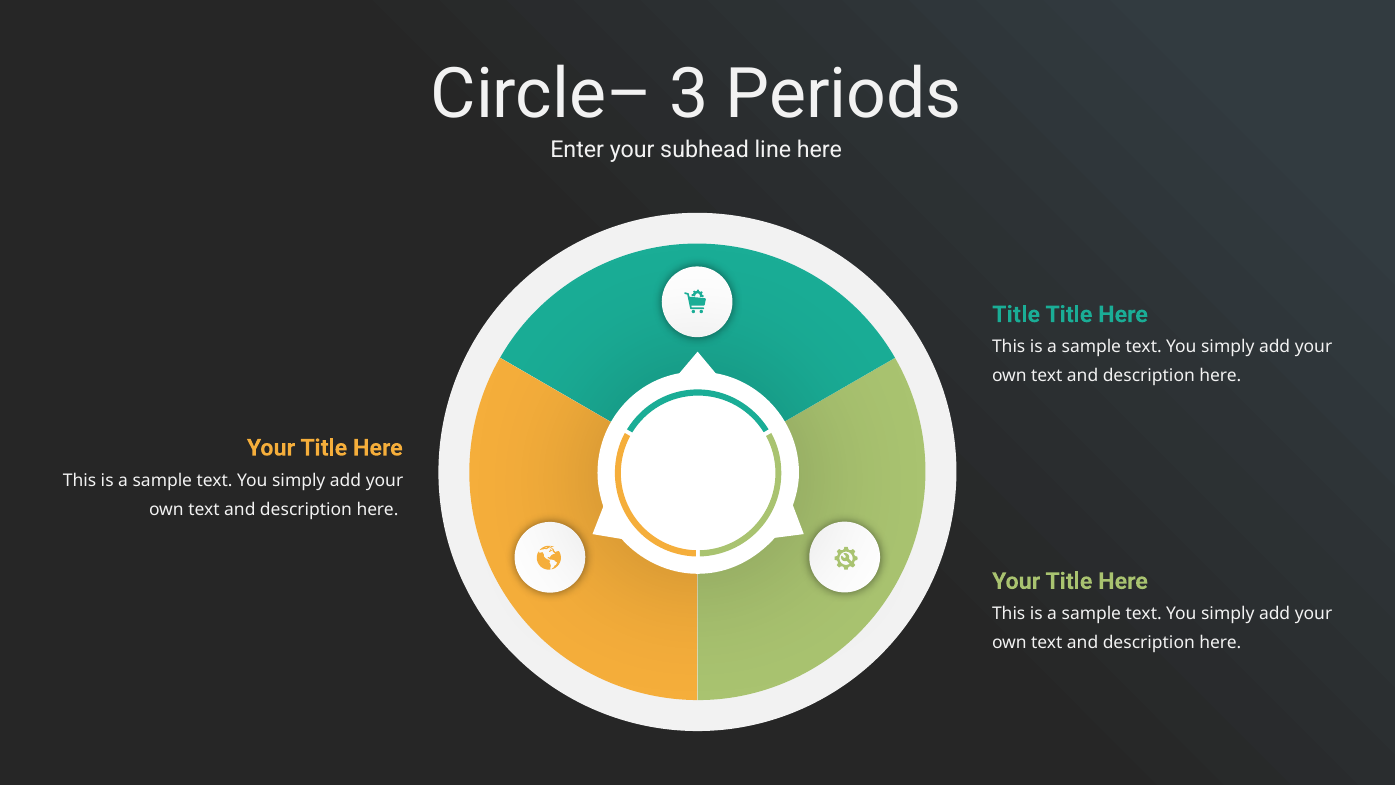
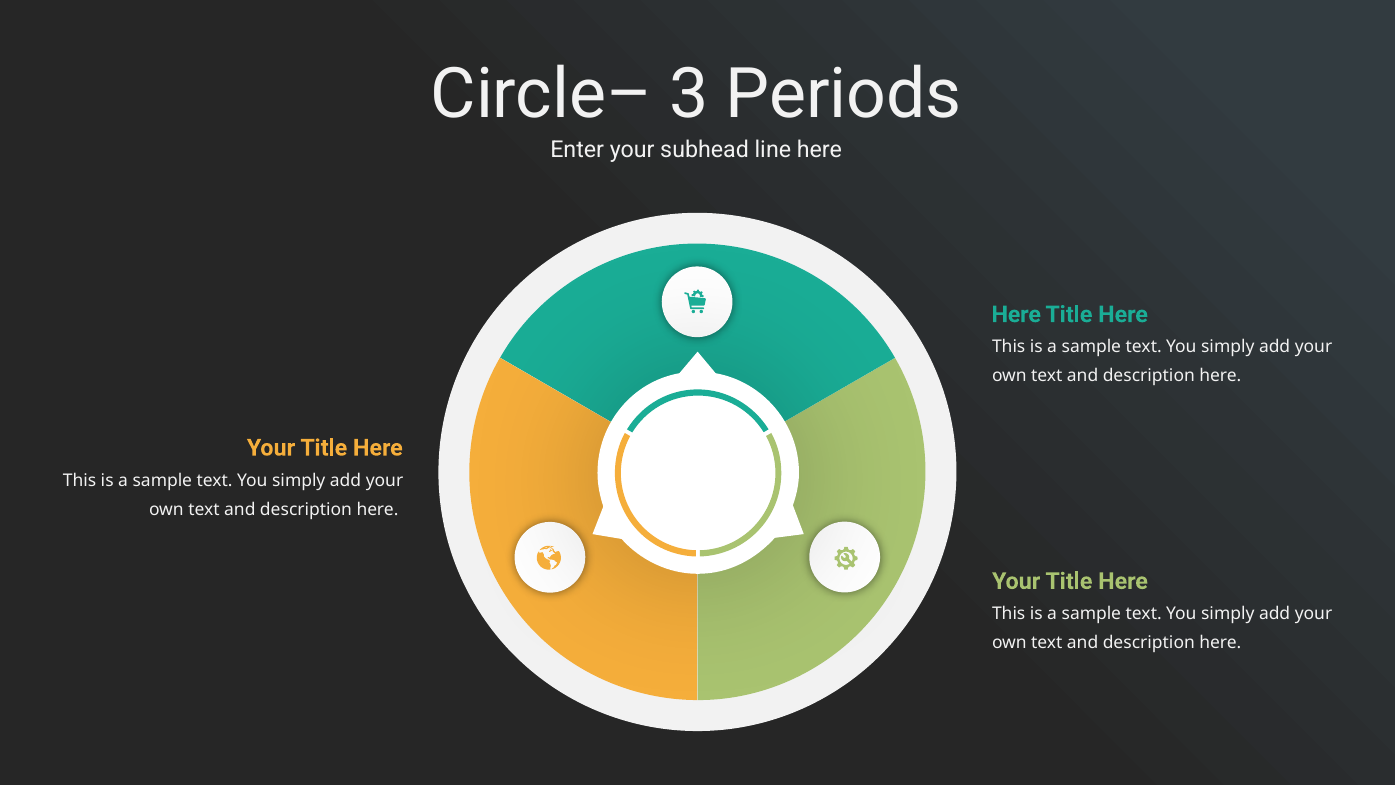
Title at (1016, 314): Title -> Here
